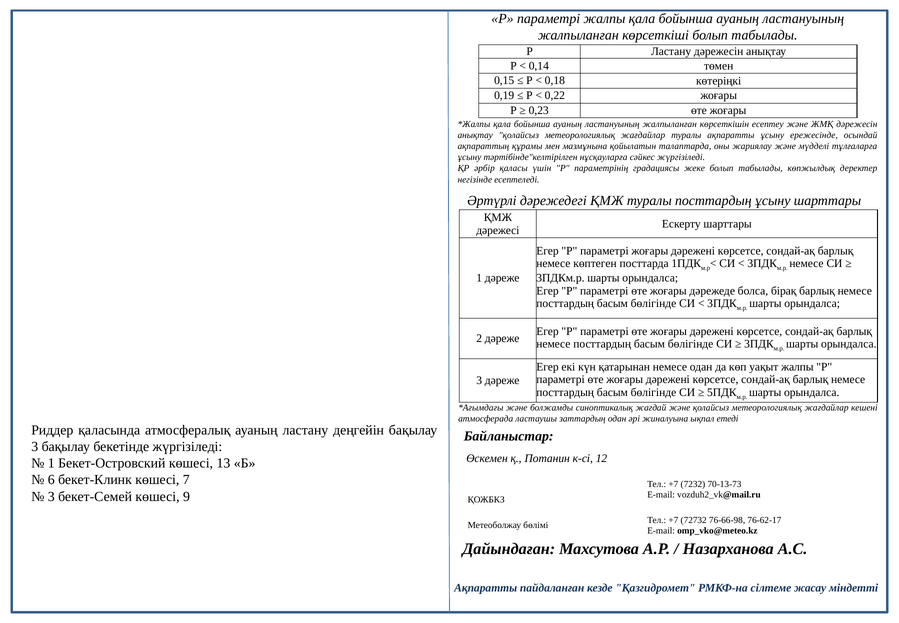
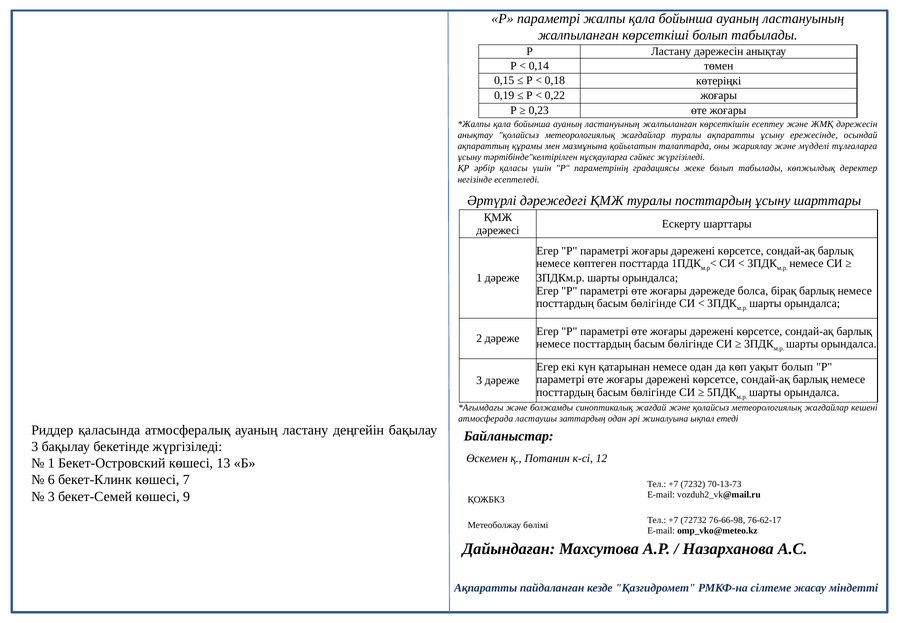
уақыт жалпы: жалпы -> болып
